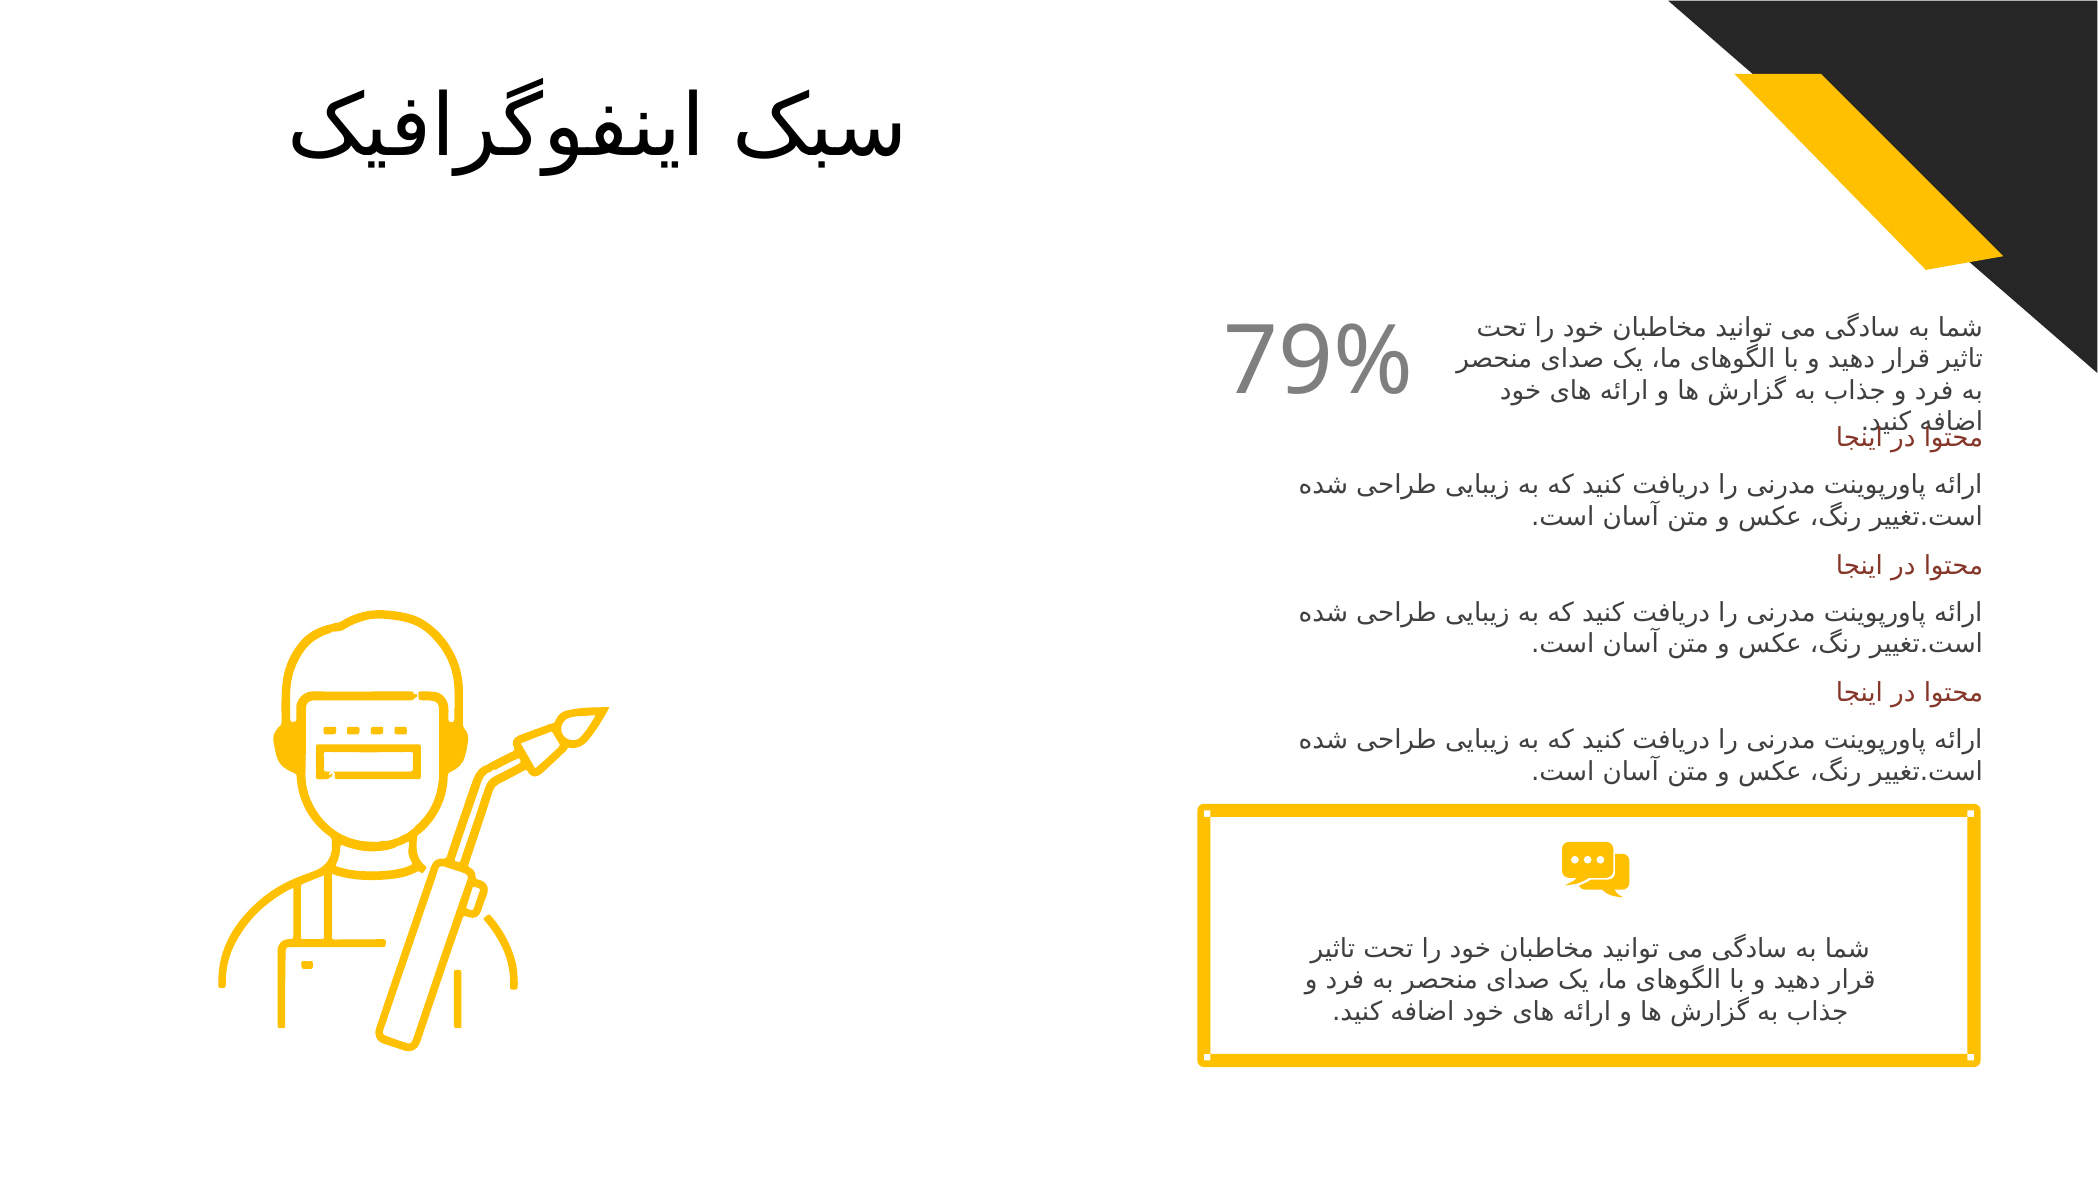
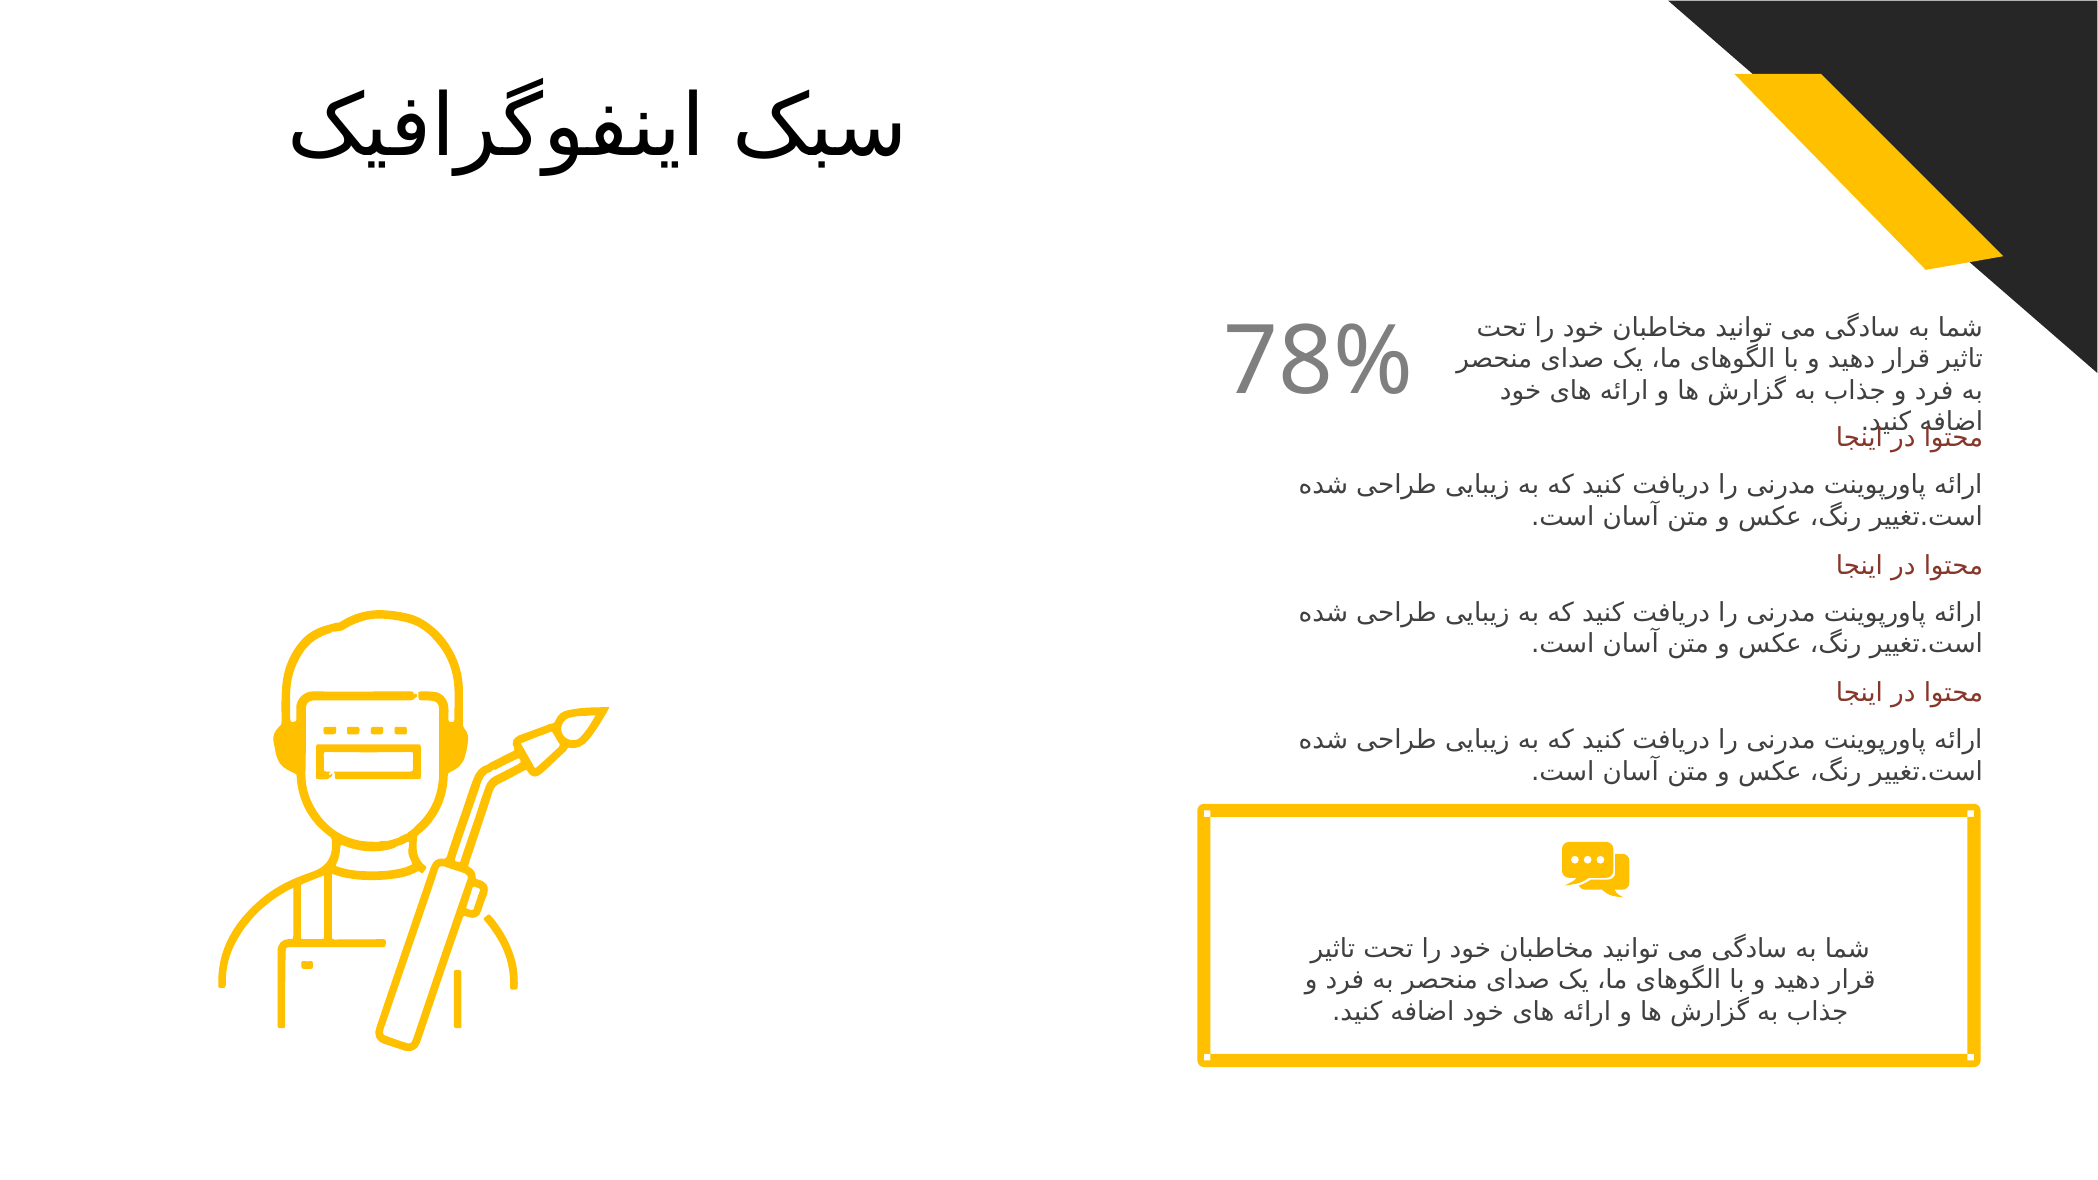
79%: 79% -> 78%
